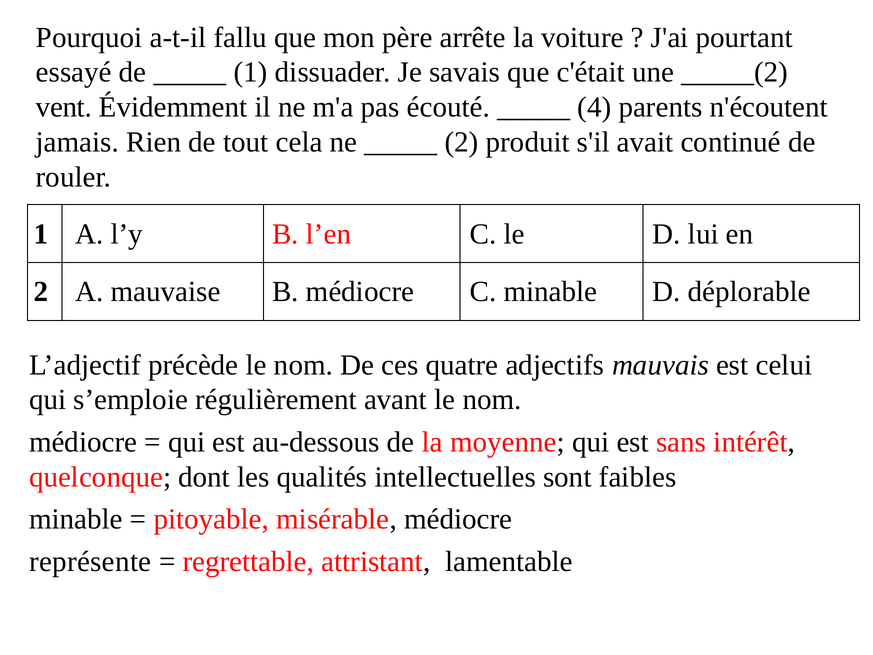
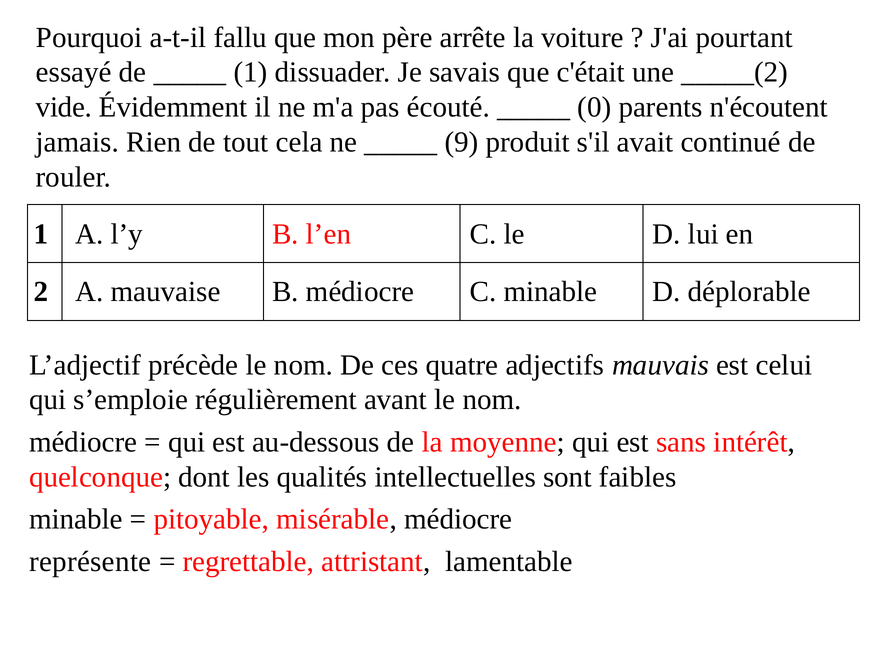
vent: vent -> vide
4: 4 -> 0
2 at (461, 142): 2 -> 9
